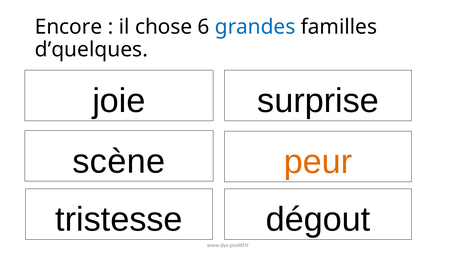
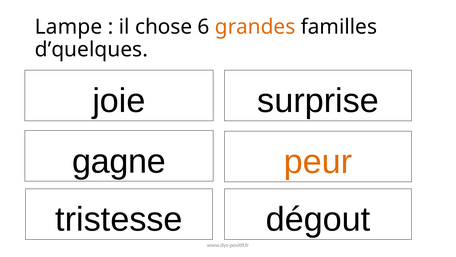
Encore: Encore -> Lampe
grandes colour: blue -> orange
scène: scène -> gagne
